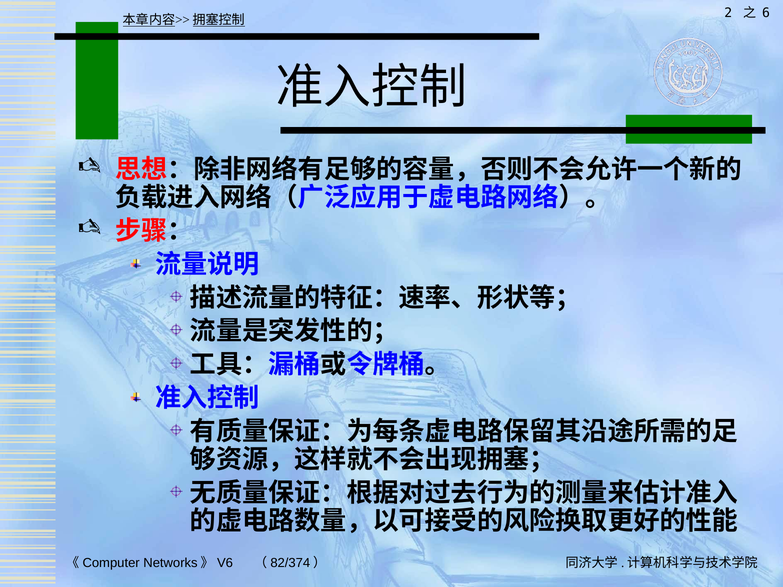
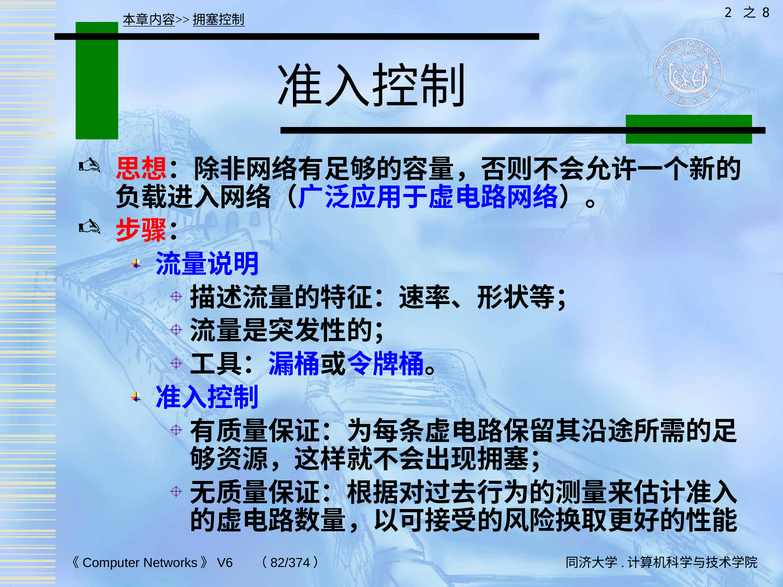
6: 6 -> 8
